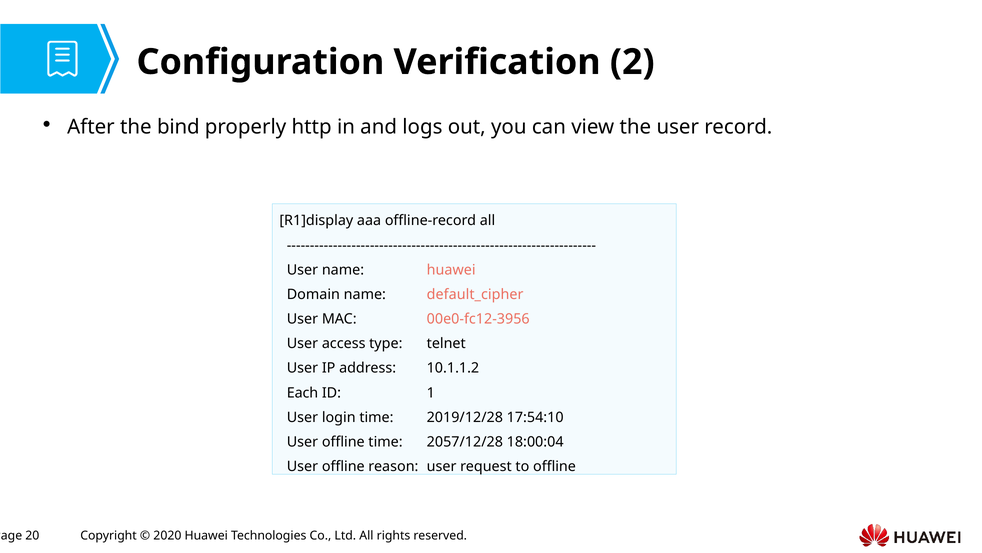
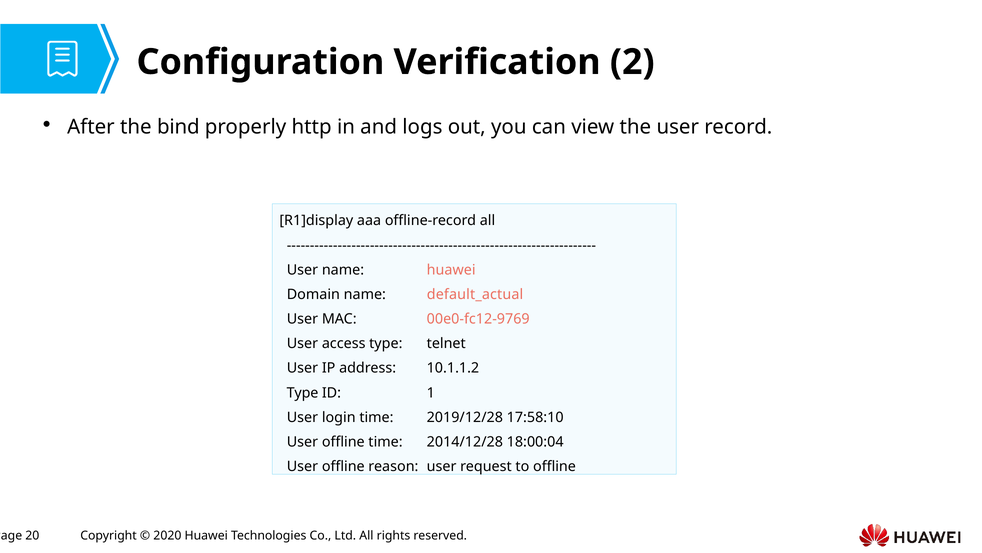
default_cipher: default_cipher -> default_actual
00e0-fc12-3956: 00e0-fc12-3956 -> 00e0-fc12-9769
Each at (302, 392): Each -> Type
17:54:10: 17:54:10 -> 17:58:10
2057/12/28: 2057/12/28 -> 2014/12/28
